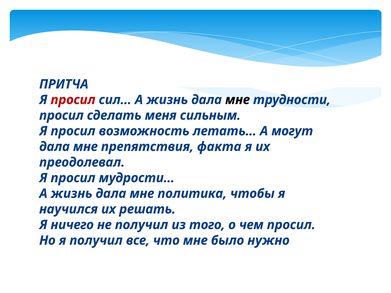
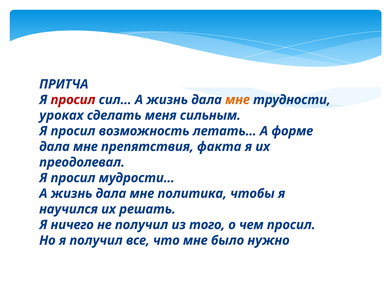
мне at (237, 100) colour: black -> orange
просил at (61, 116): просил -> уроках
могут: могут -> форме
